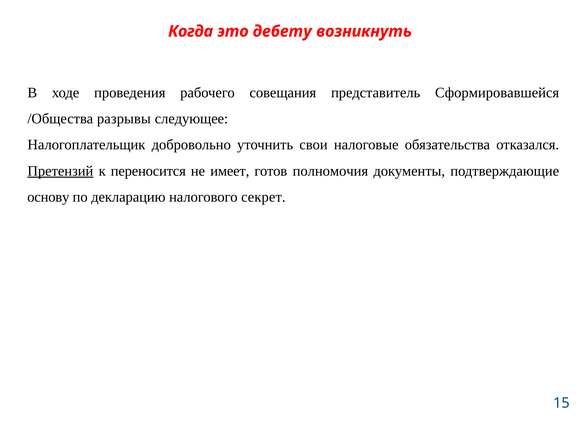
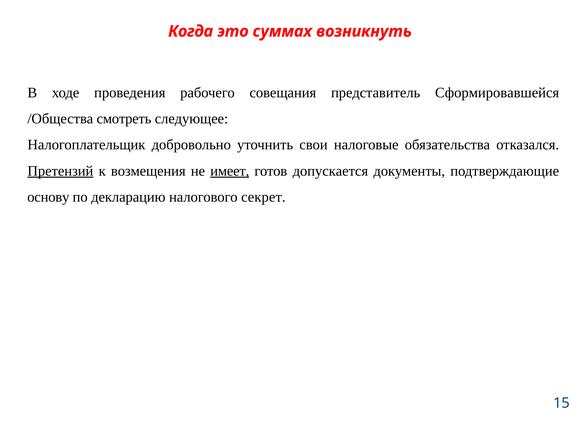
дебету: дебету -> суммах
разрывы: разрывы -> смотреть
переносится: переносится -> возмещения
имеет underline: none -> present
полномочия: полномочия -> допускается
